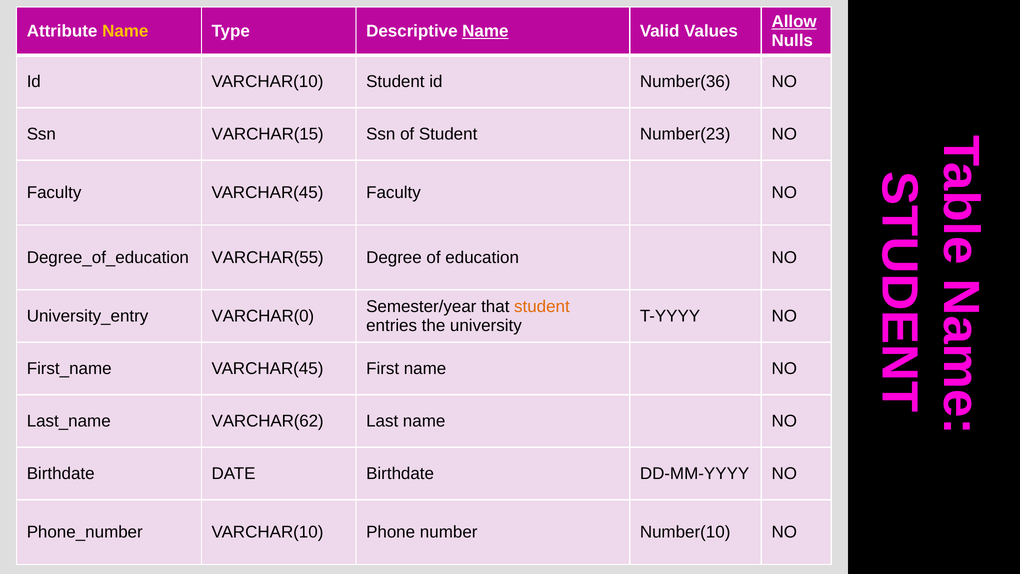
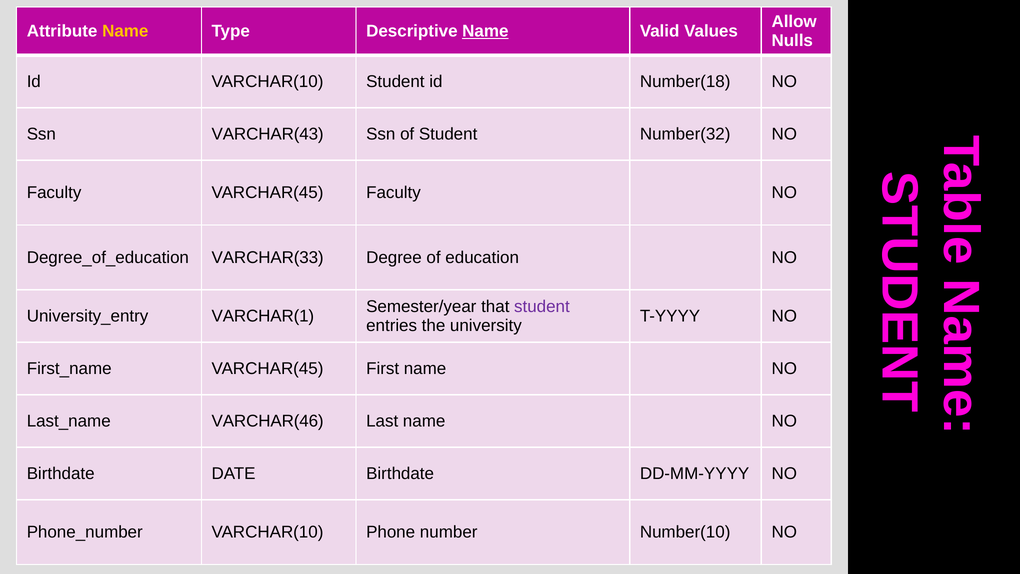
Allow underline: present -> none
Number(36: Number(36 -> Number(18
VARCHAR(15: VARCHAR(15 -> VARCHAR(43
Number(23: Number(23 -> Number(32
VARCHAR(55: VARCHAR(55 -> VARCHAR(33
student at (542, 307) colour: orange -> purple
VARCHAR(0: VARCHAR(0 -> VARCHAR(1
VARCHAR(62: VARCHAR(62 -> VARCHAR(46
